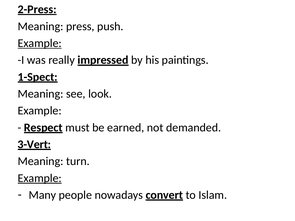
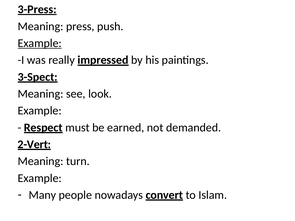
2-Press: 2-Press -> 3-Press
1-Spect: 1-Spect -> 3-Spect
3-Vert: 3-Vert -> 2-Vert
Example at (40, 178) underline: present -> none
